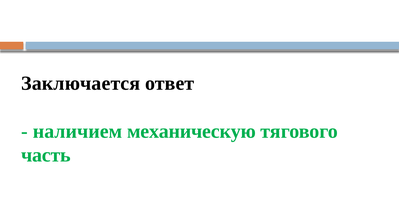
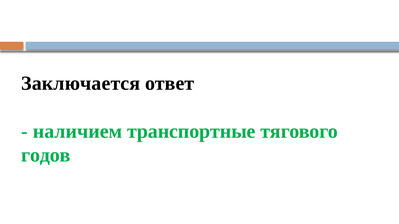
механическую: механическую -> транспортные
часть: часть -> годов
